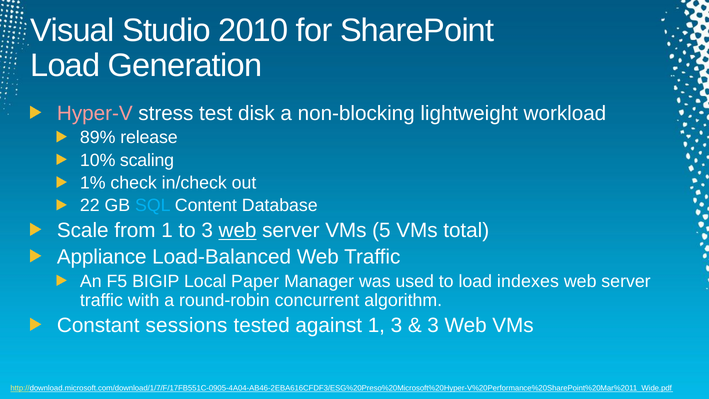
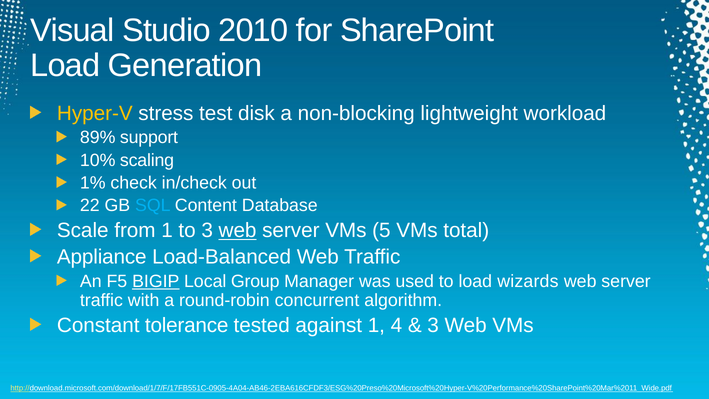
Hyper-V colour: pink -> yellow
release: release -> support
BIGIP underline: none -> present
Paper: Paper -> Group
indexes: indexes -> wizards
sessions: sessions -> tolerance
1 3: 3 -> 4
